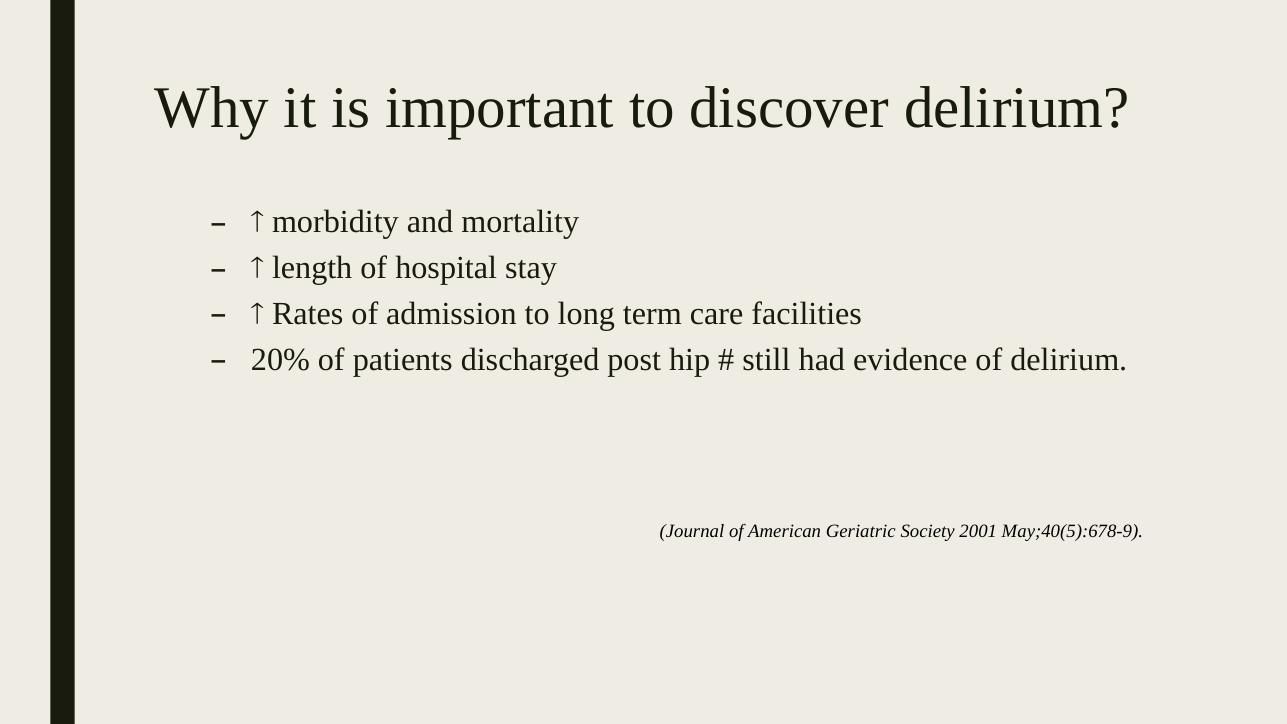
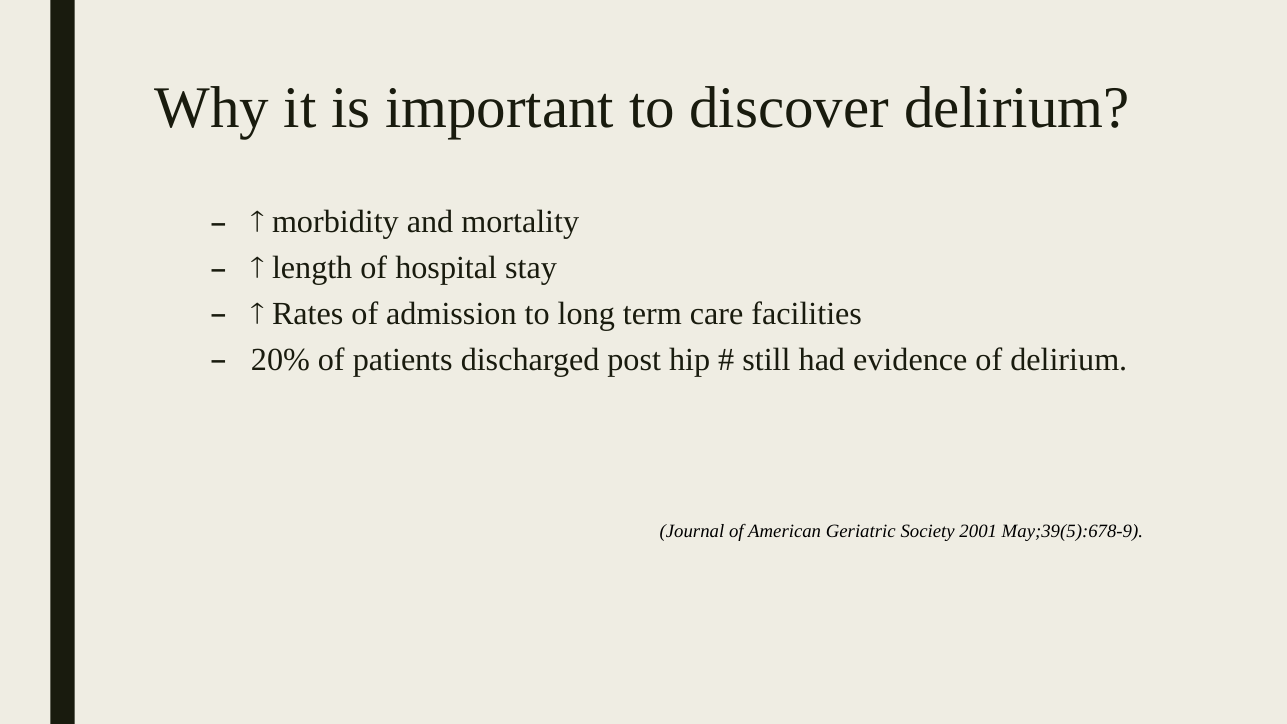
May;40(5):678-9: May;40(5):678-9 -> May;39(5):678-9
